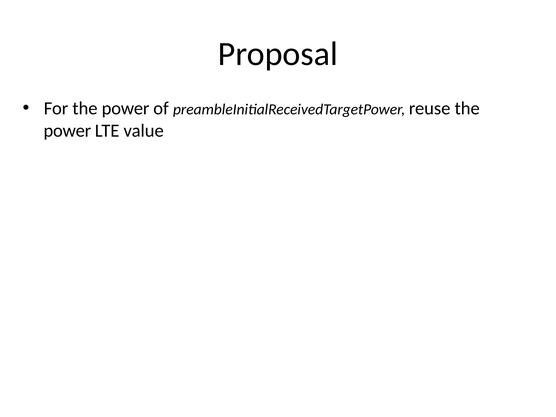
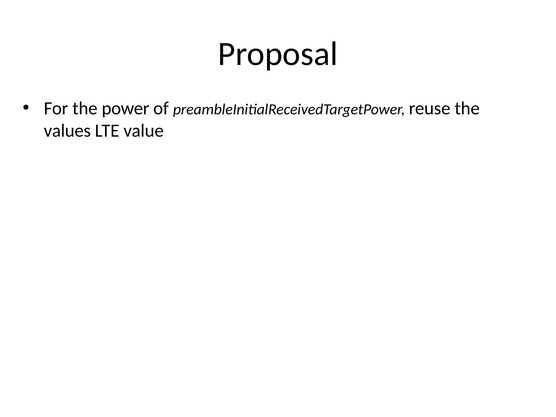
power at (67, 131): power -> values
